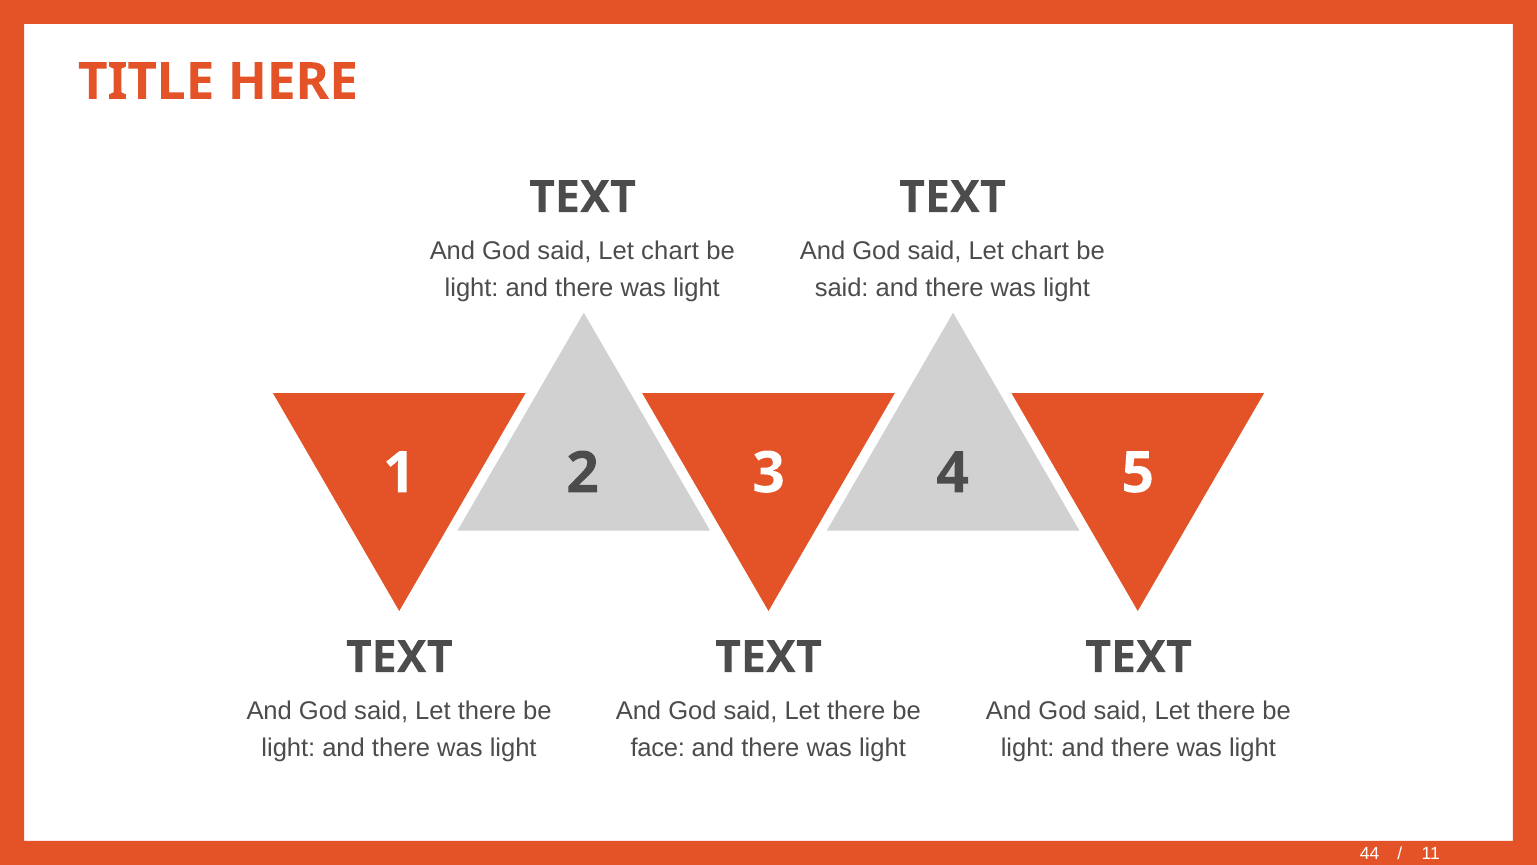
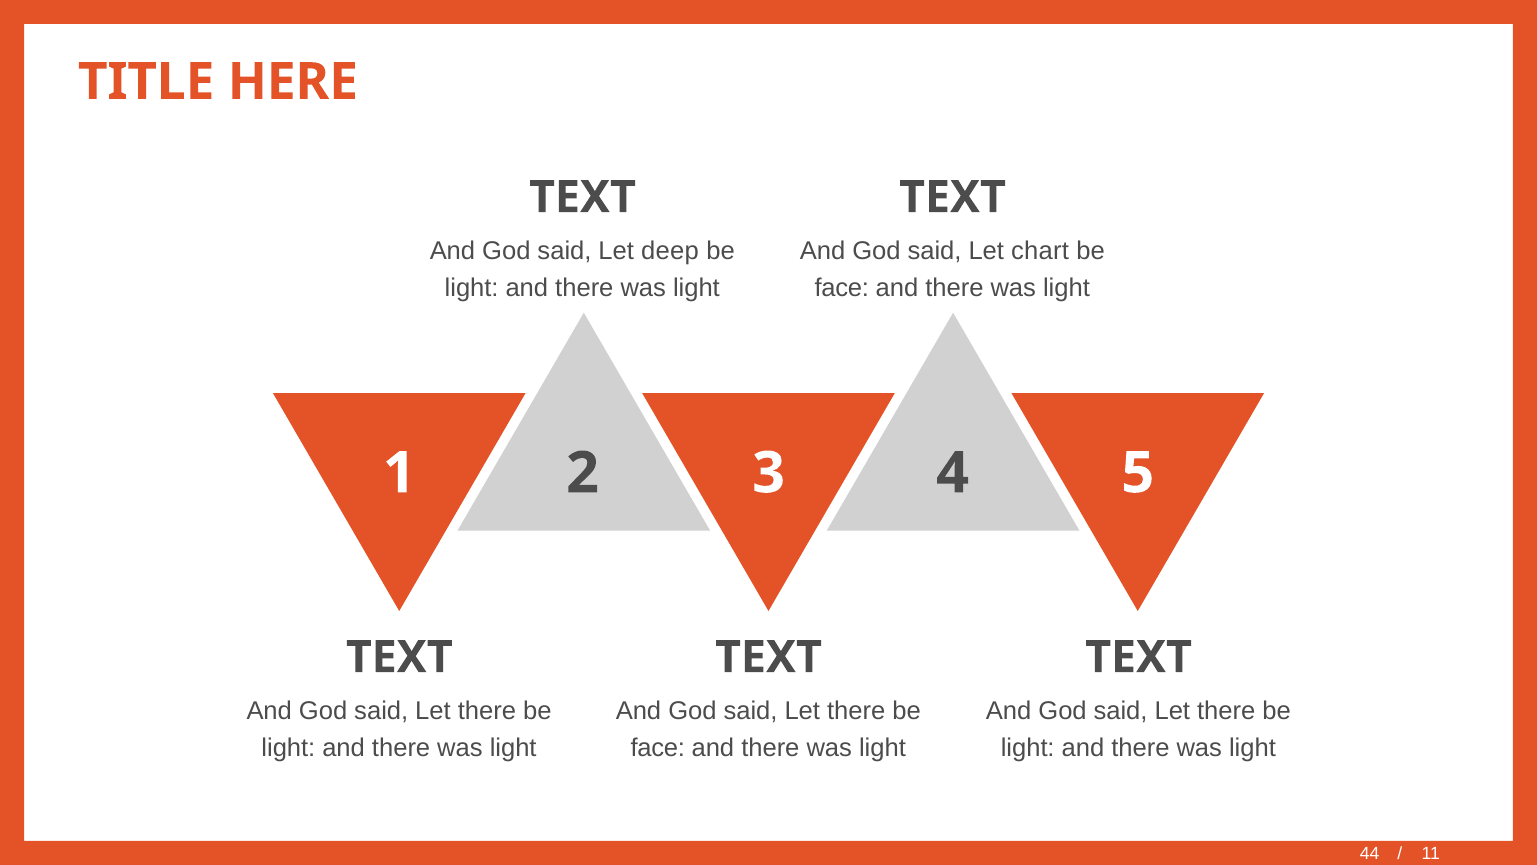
chart at (670, 251): chart -> deep
said at (842, 288): said -> face
